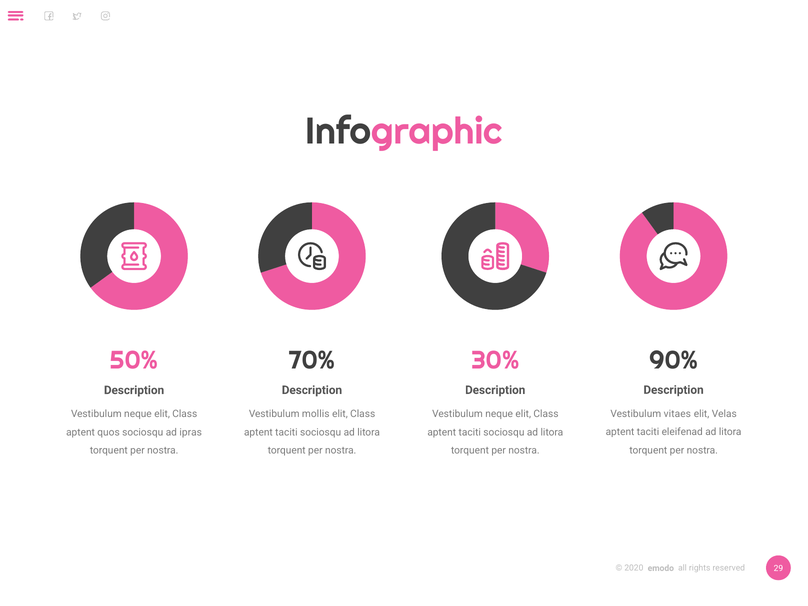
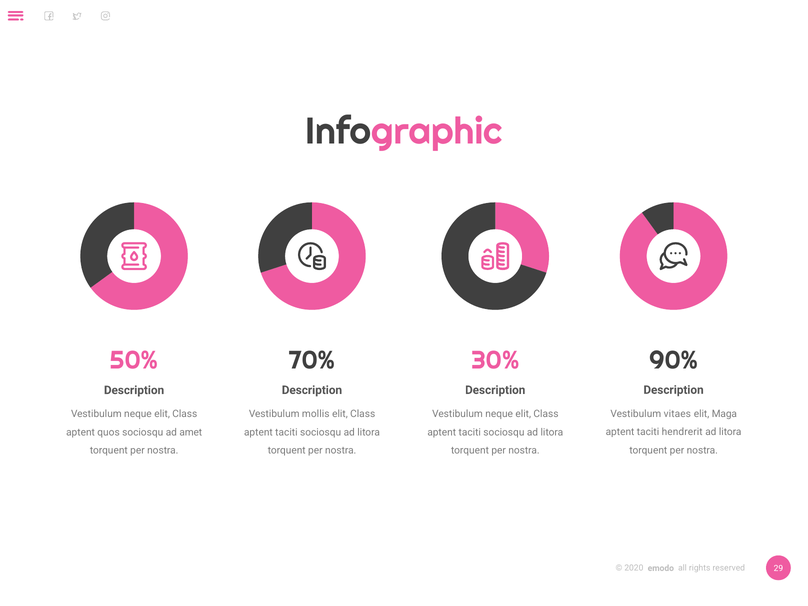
Velas: Velas -> Maga
eleifenad: eleifenad -> hendrerit
ipras: ipras -> amet
